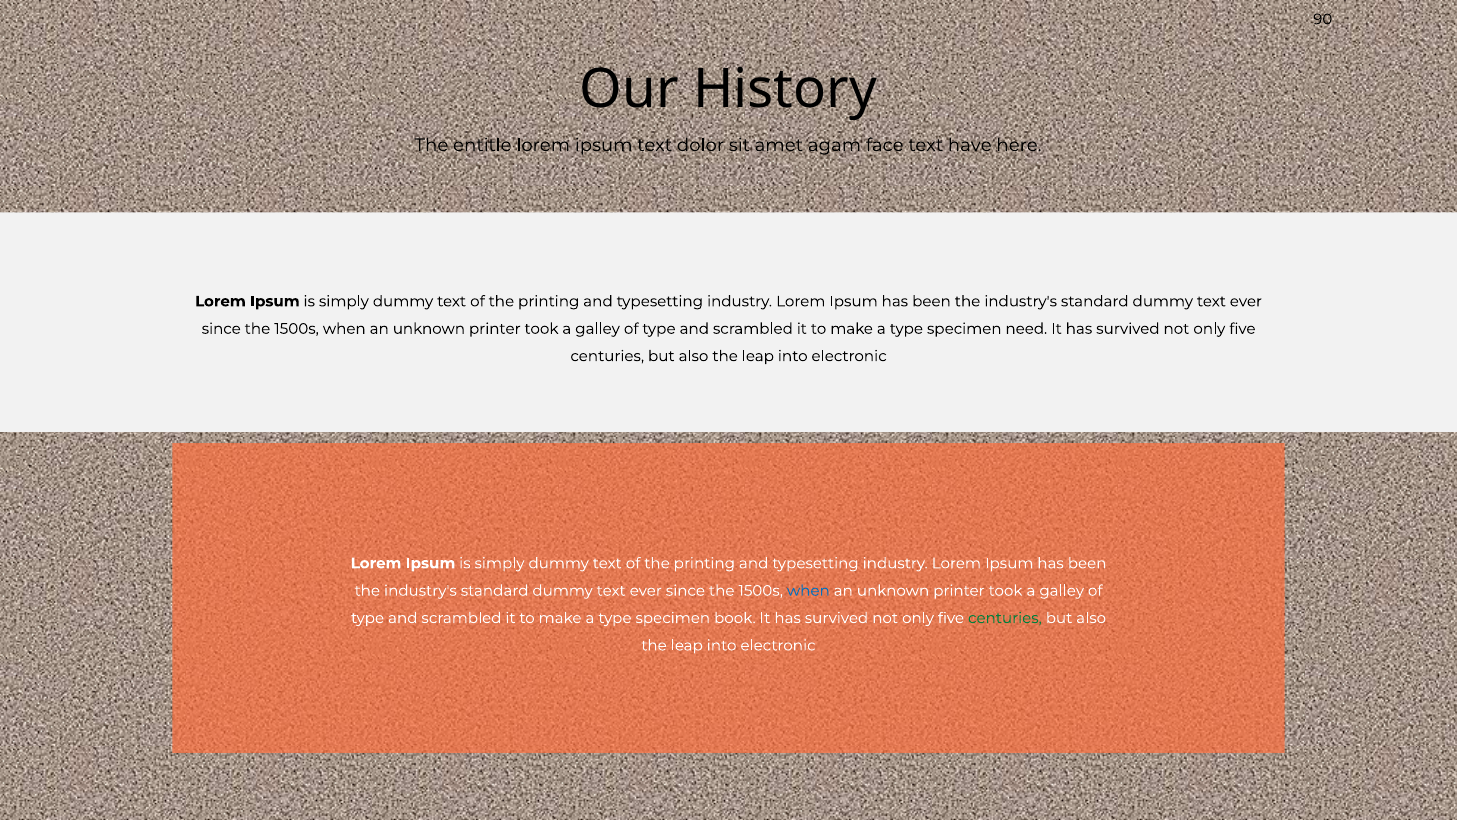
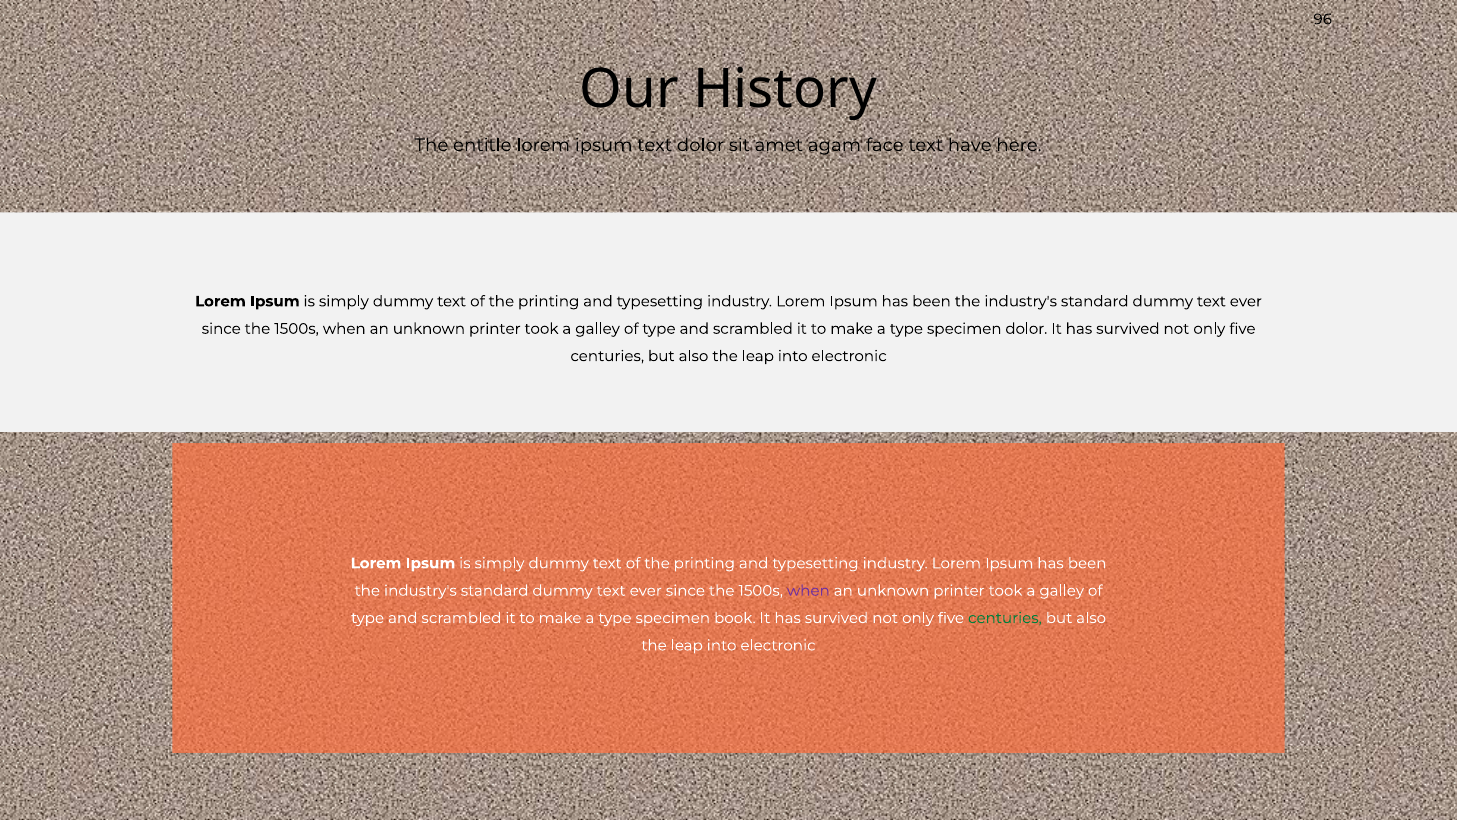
90: 90 -> 96
specimen need: need -> dolor
when at (808, 590) colour: blue -> purple
